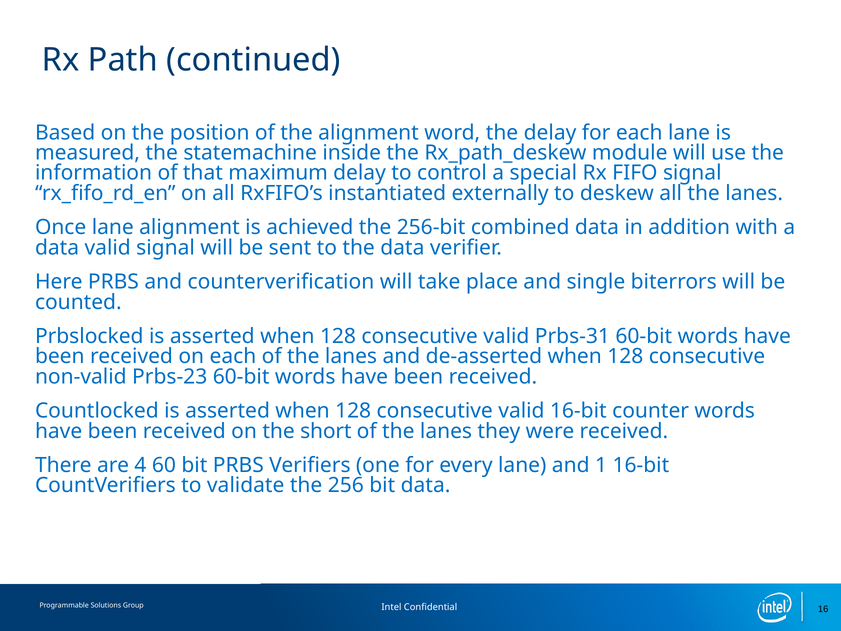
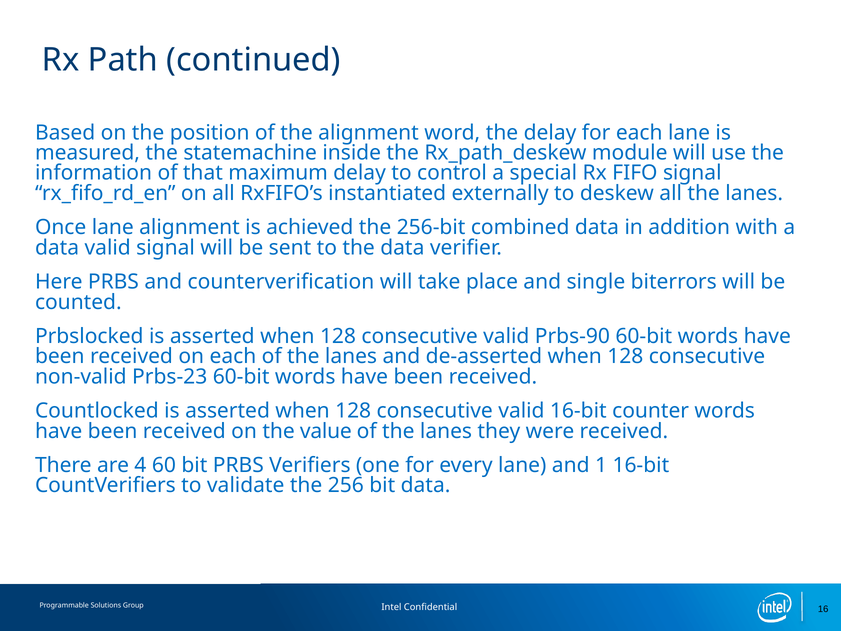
Prbs-31: Prbs-31 -> Prbs-90
short: short -> value
